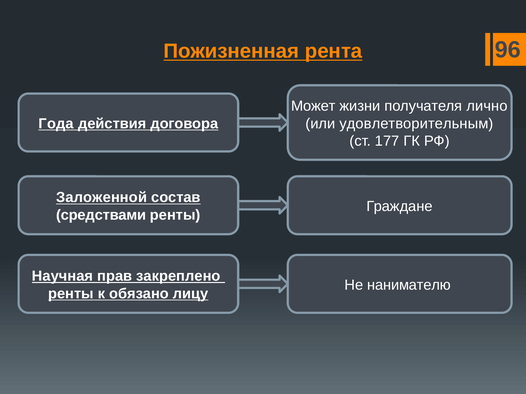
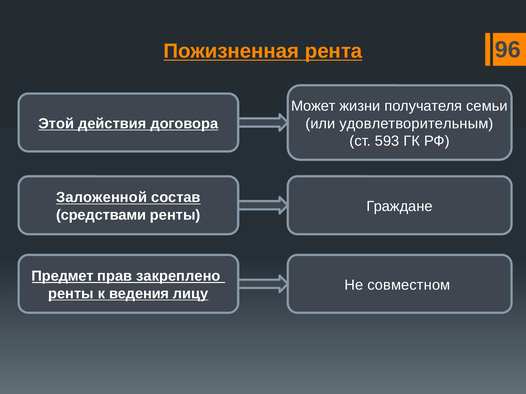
лично: лично -> семьи
Года: Года -> Этой
177: 177 -> 593
Научная: Научная -> Предмет
нанимателю: нанимателю -> совместном
обязано: обязано -> ведения
